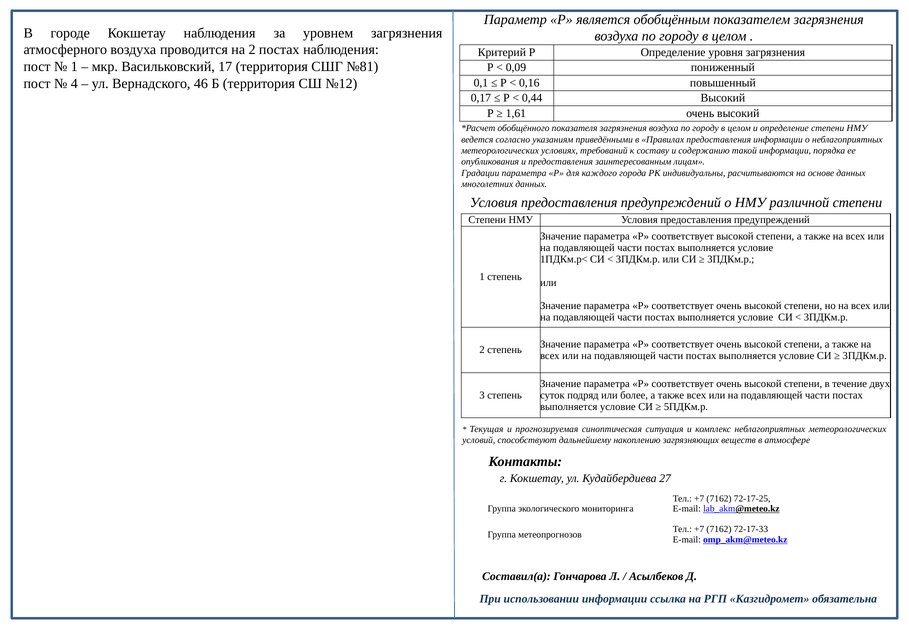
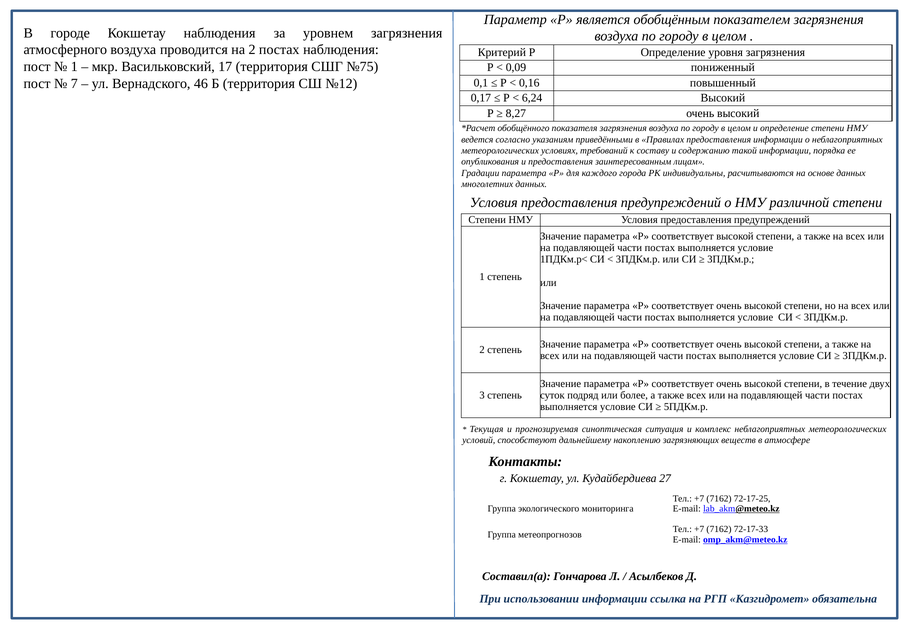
№81: №81 -> №75
4: 4 -> 7
0,44: 0,44 -> 6,24
1,61: 1,61 -> 8,27
